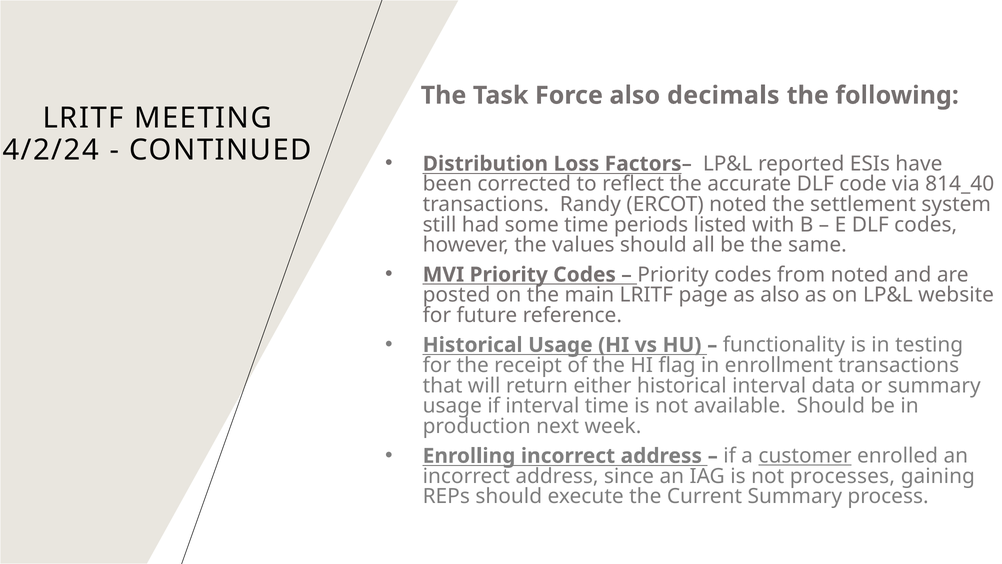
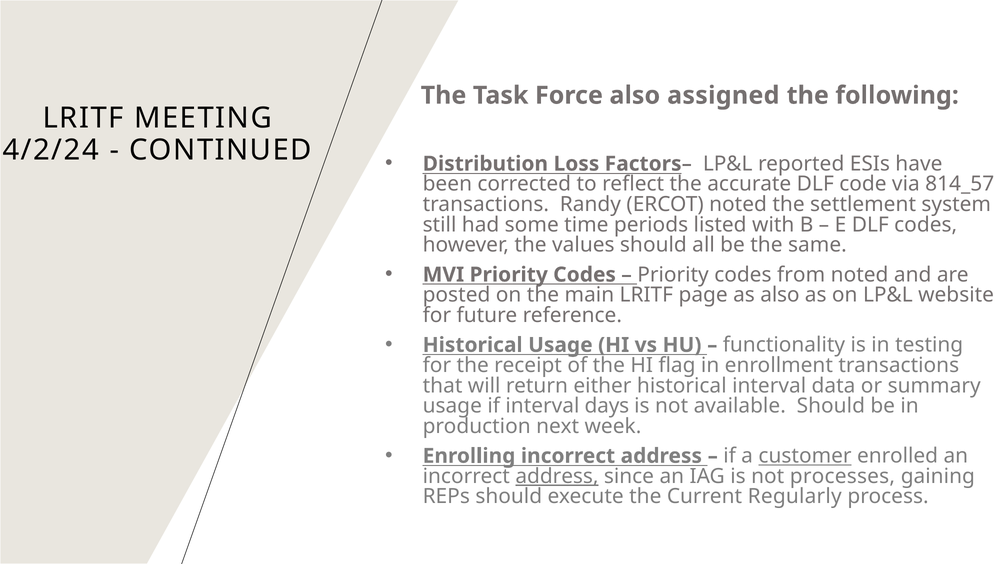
decimals: decimals -> assigned
814_40: 814_40 -> 814_57
interval time: time -> days
address at (557, 476) underline: none -> present
Current Summary: Summary -> Regularly
